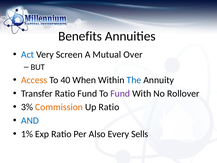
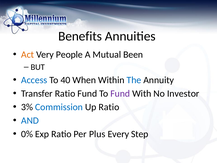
Act colour: blue -> orange
Screen: Screen -> People
Over: Over -> Been
Access colour: orange -> blue
Rollover: Rollover -> Investor
Commission colour: orange -> blue
1%: 1% -> 0%
Also: Also -> Plus
Sells: Sells -> Step
